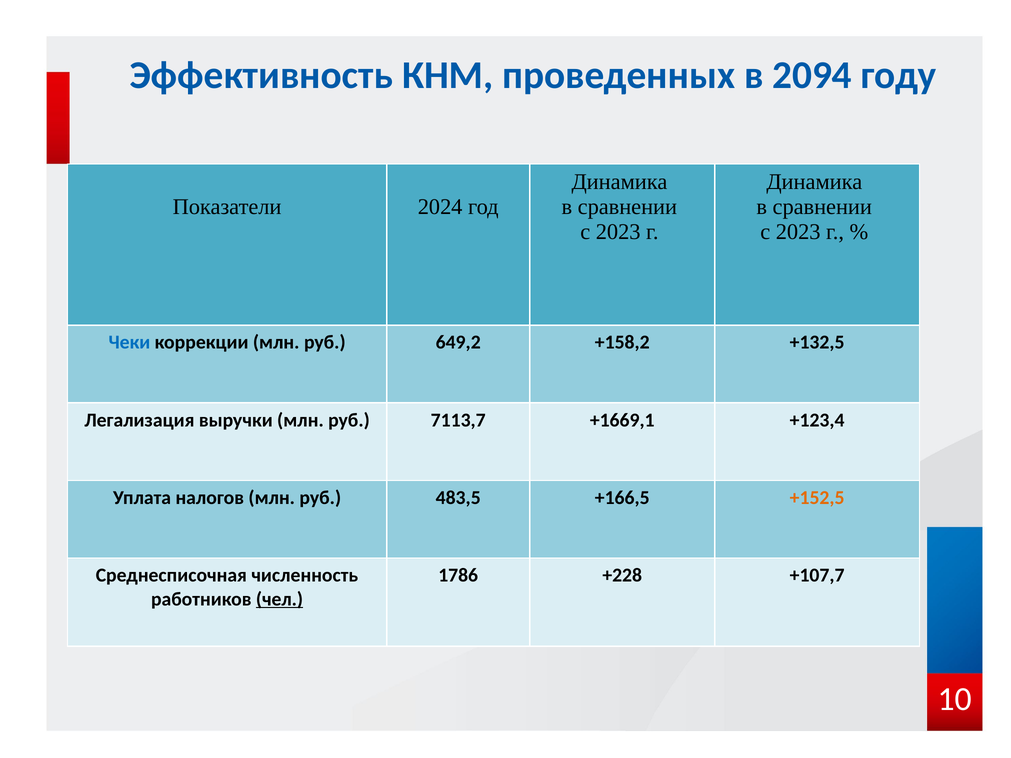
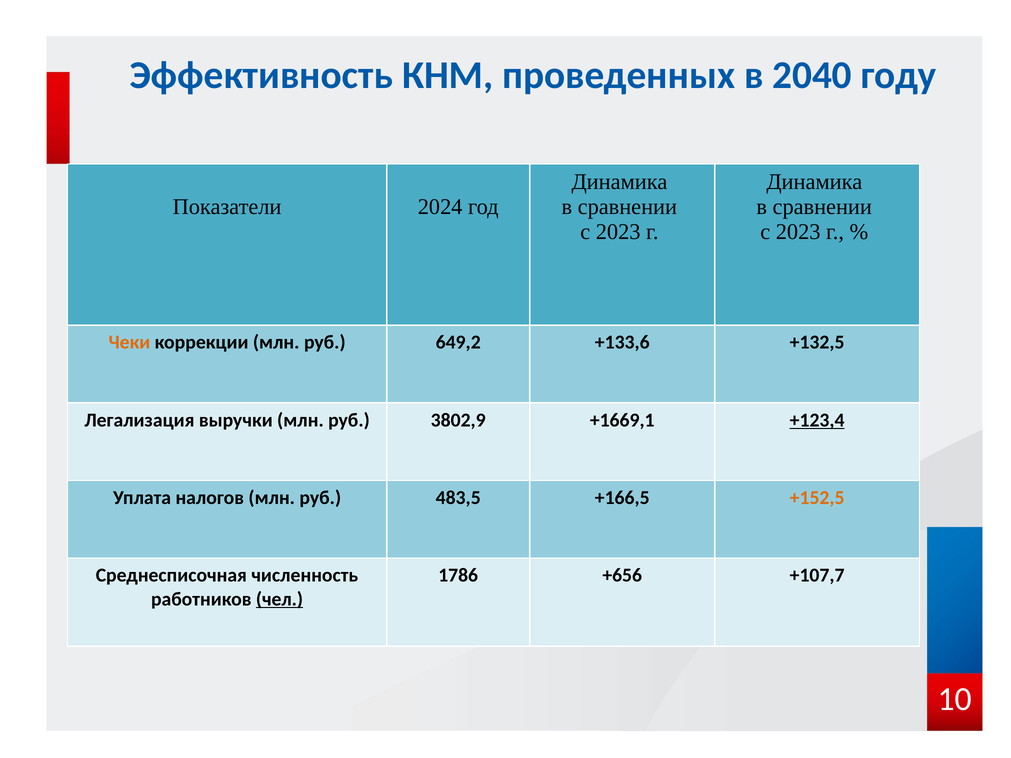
2094: 2094 -> 2040
Чеки colour: blue -> orange
+158,2: +158,2 -> +133,6
7113,7: 7113,7 -> 3802,9
+123,4 underline: none -> present
+228: +228 -> +656
